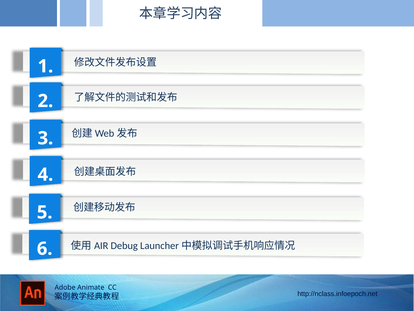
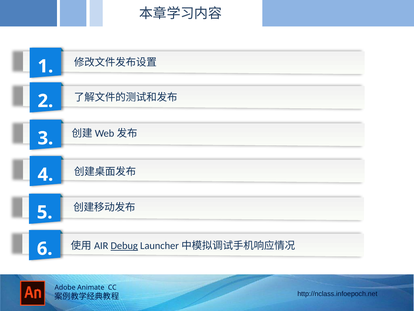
Debug underline: none -> present
